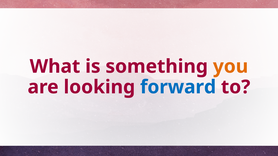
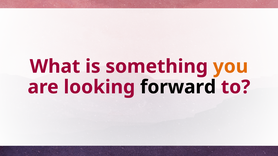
forward colour: blue -> black
